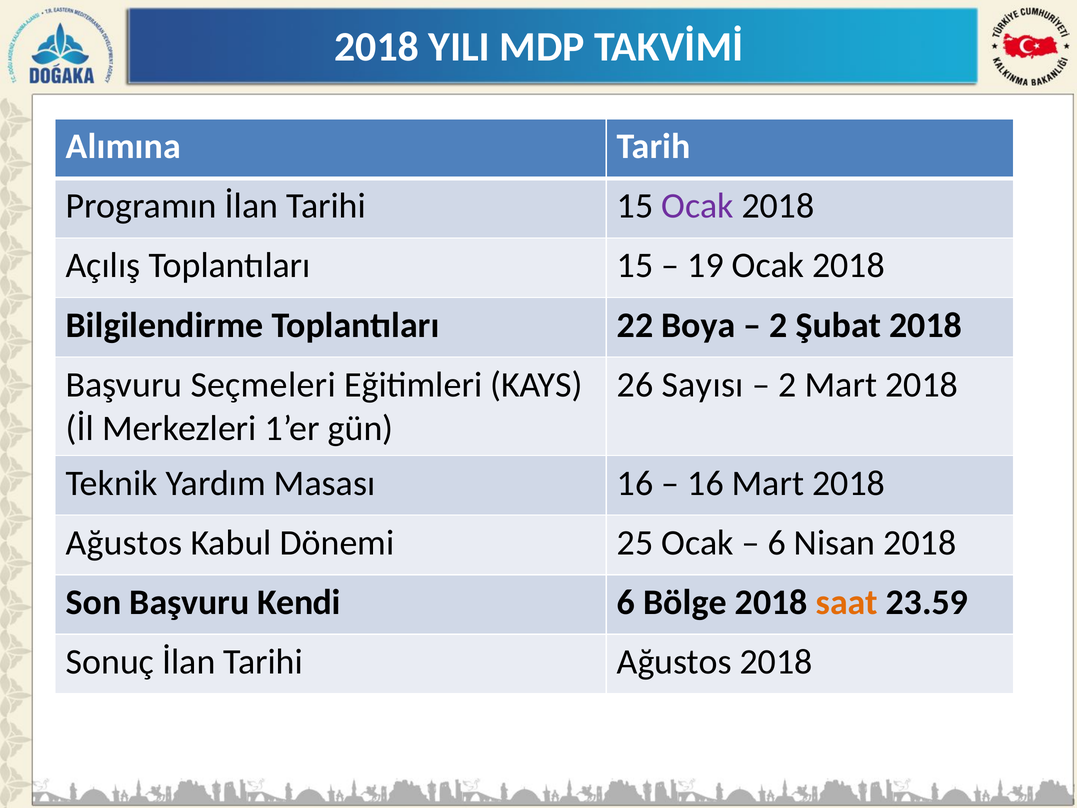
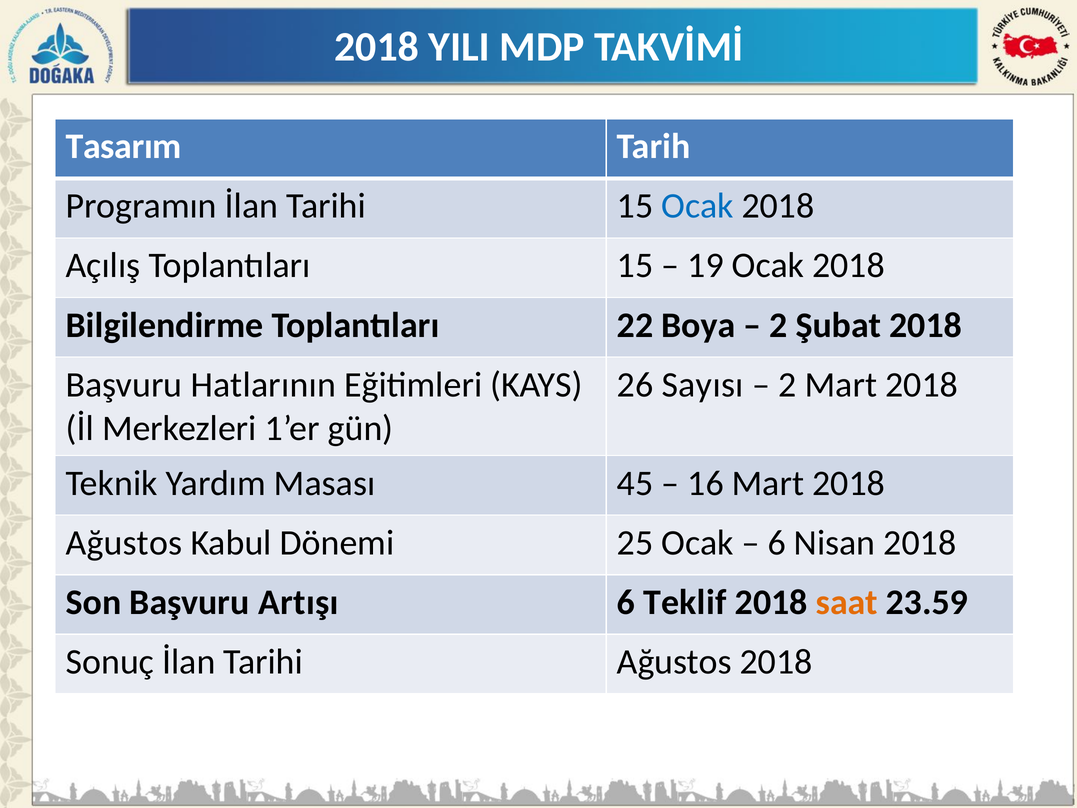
Alımına: Alımına -> Tasarım
Ocak at (697, 206) colour: purple -> blue
Seçmeleri: Seçmeleri -> Hatlarının
Masası 16: 16 -> 45
Kendi: Kendi -> Artışı
Bölge: Bölge -> Teklif
